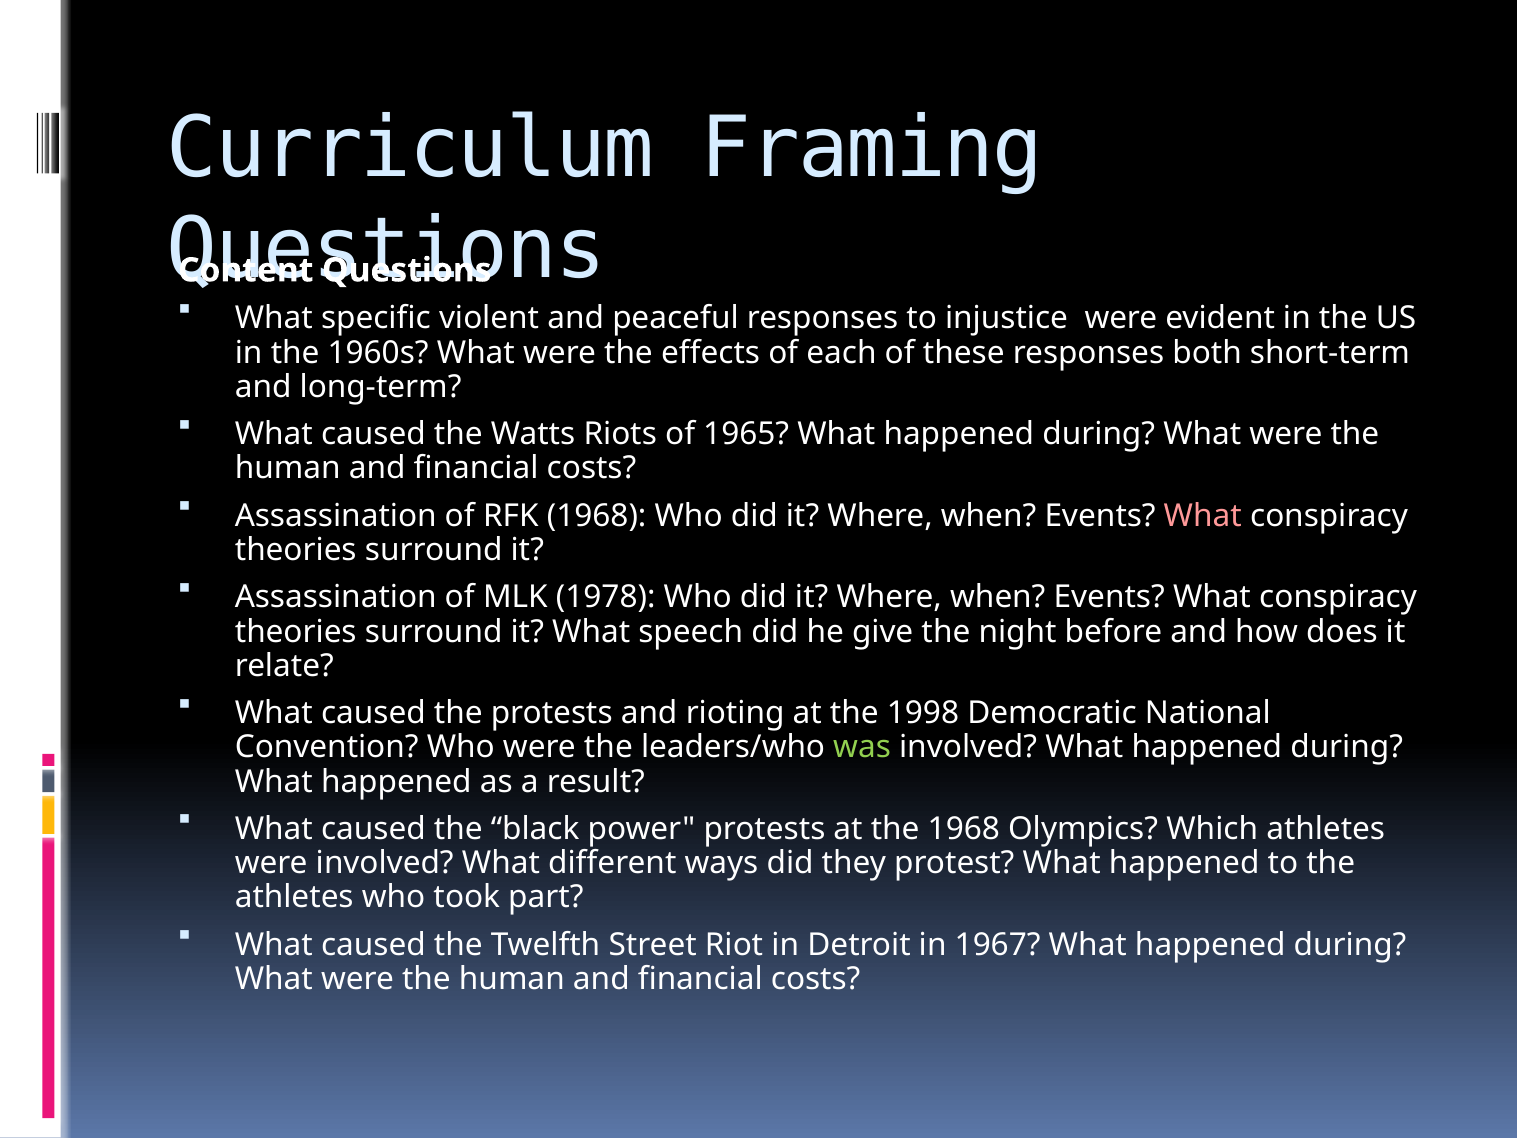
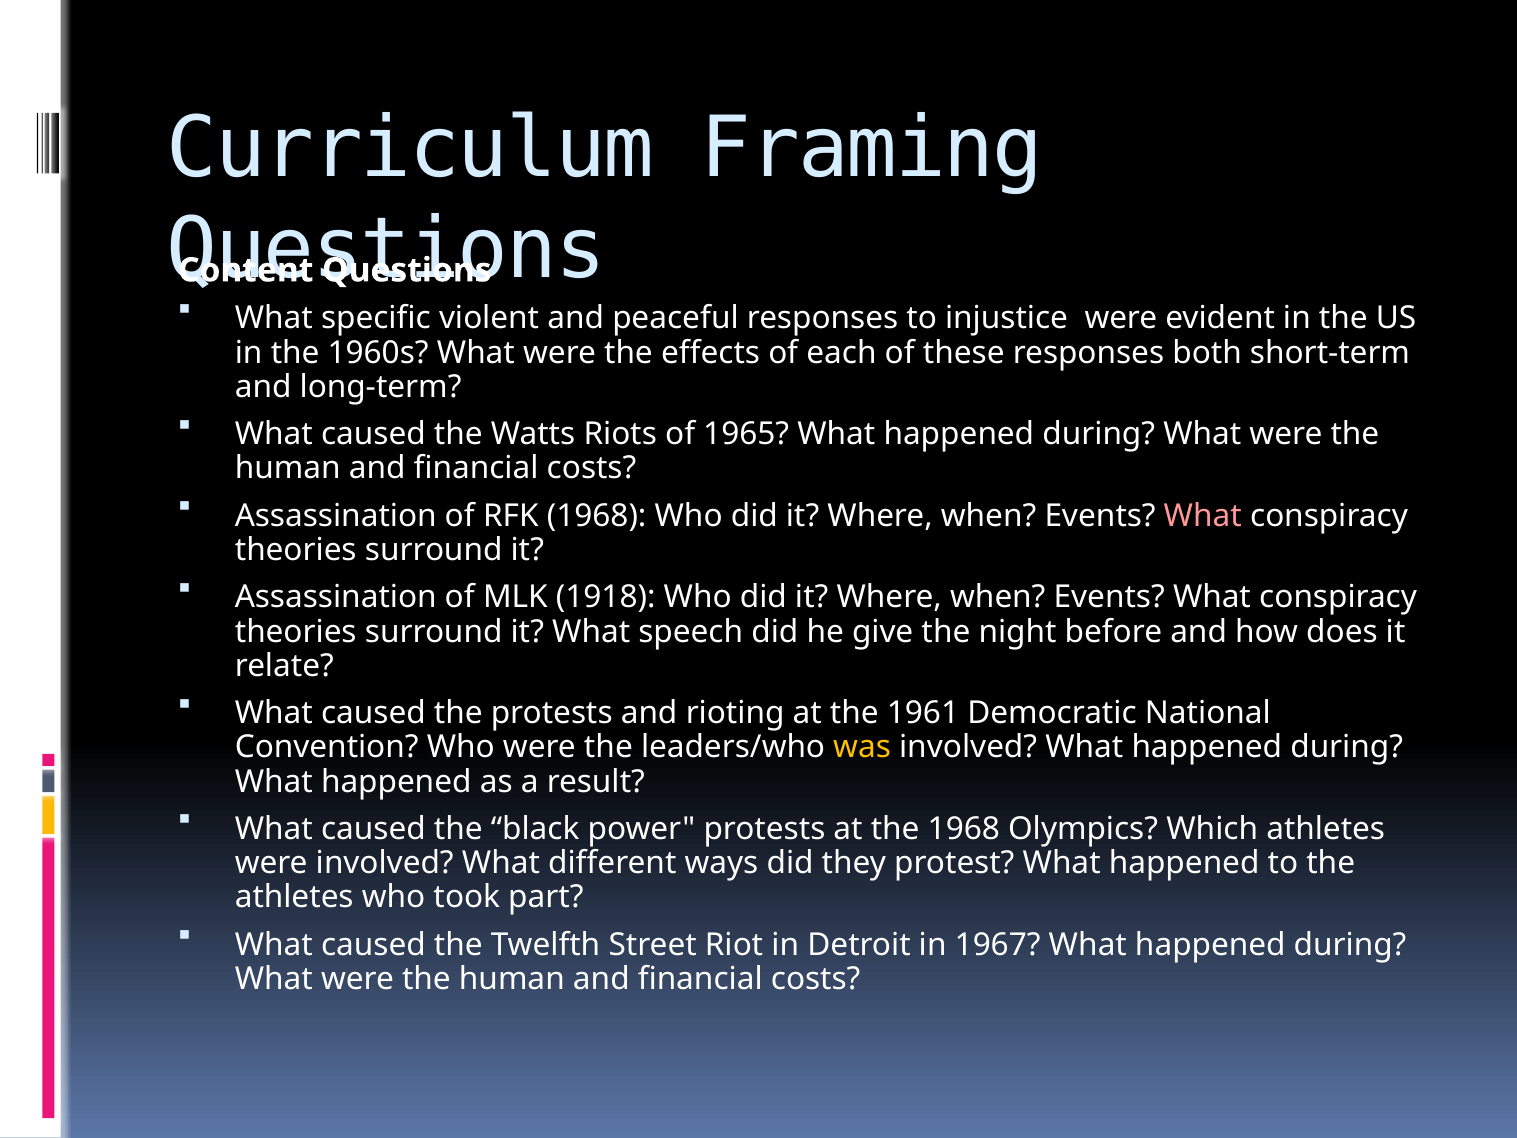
1978: 1978 -> 1918
1998: 1998 -> 1961
was colour: light green -> yellow
